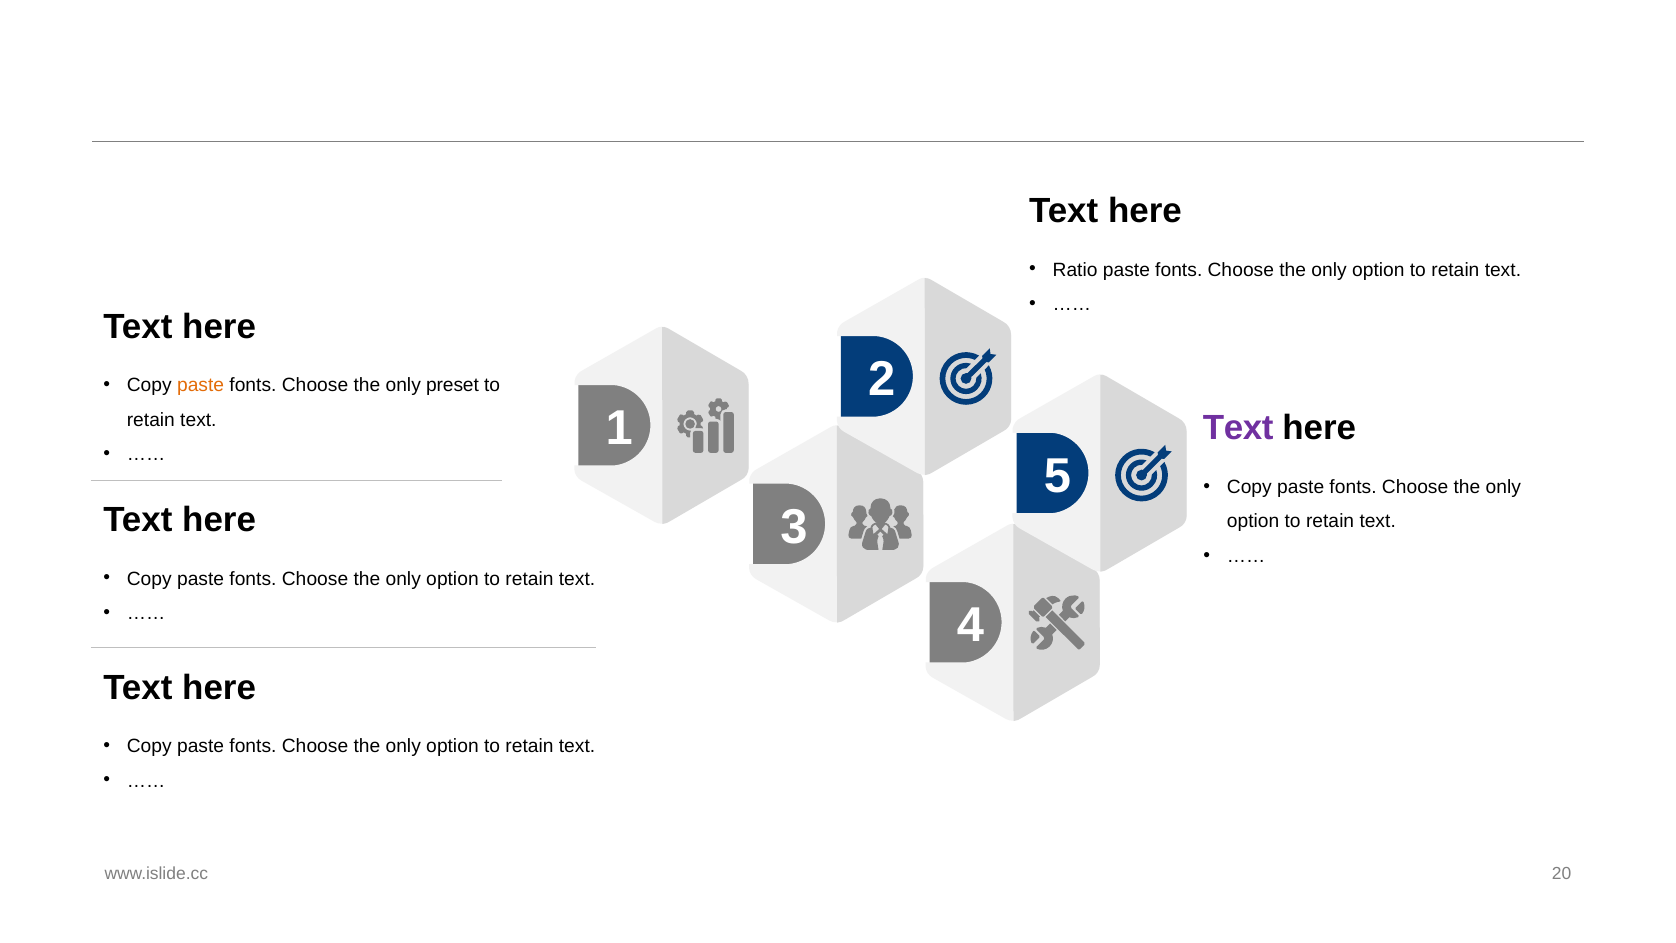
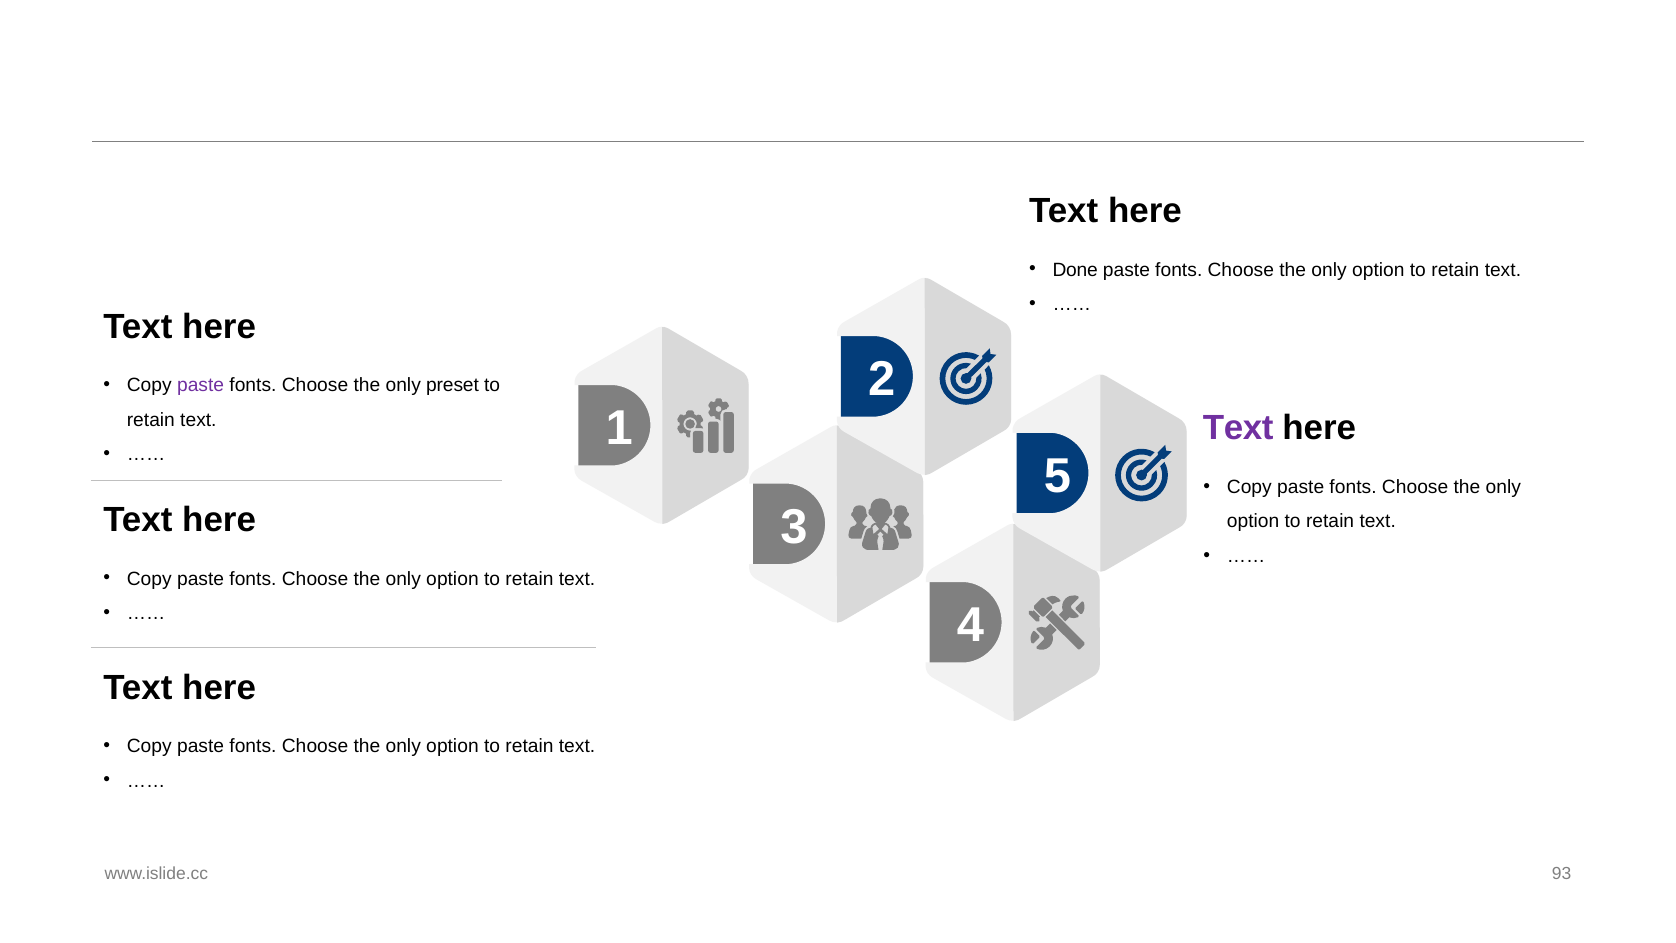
Ratio: Ratio -> Done
paste at (201, 385) colour: orange -> purple
20: 20 -> 93
